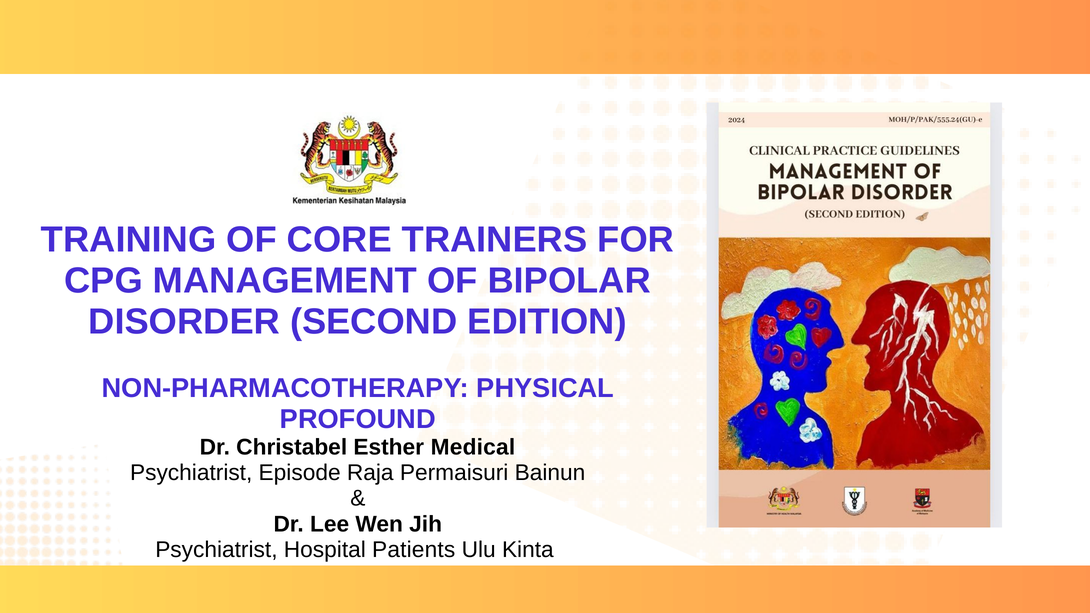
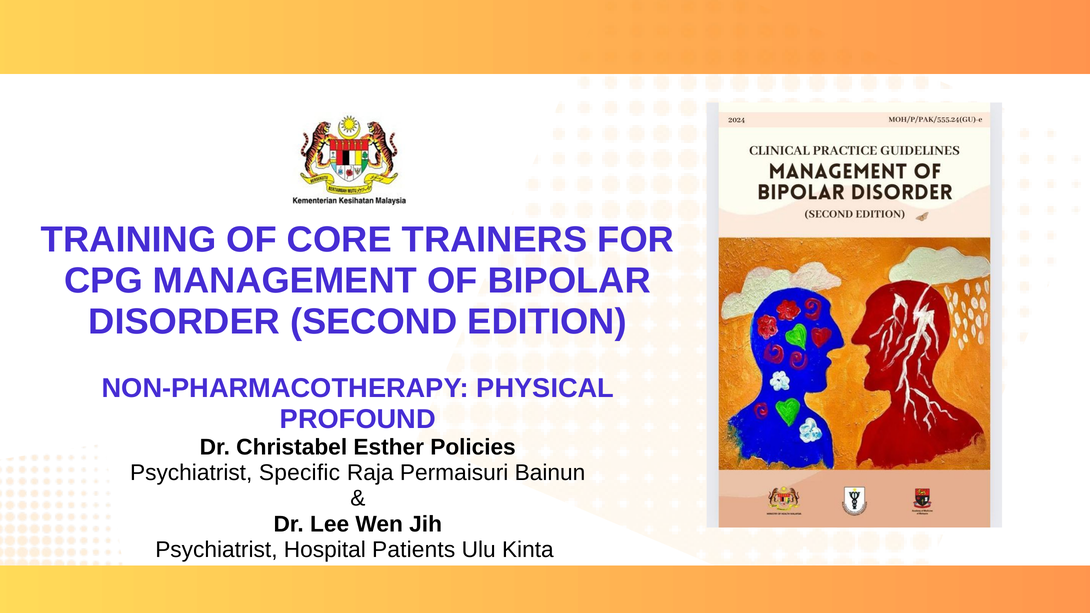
Medical: Medical -> Policies
Episode: Episode -> Specific
